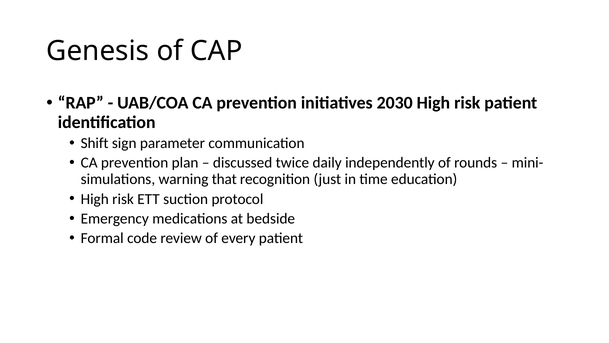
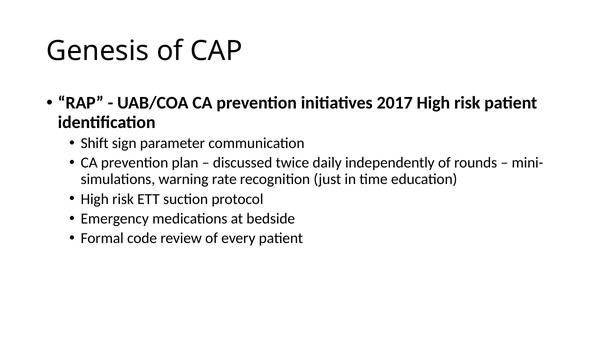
2030: 2030 -> 2017
that: that -> rate
